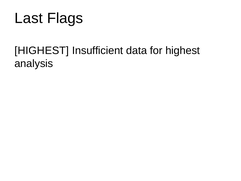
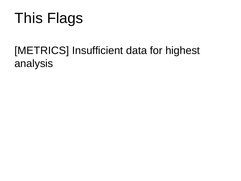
Last: Last -> This
HIGHEST at (42, 51): HIGHEST -> METRICS
